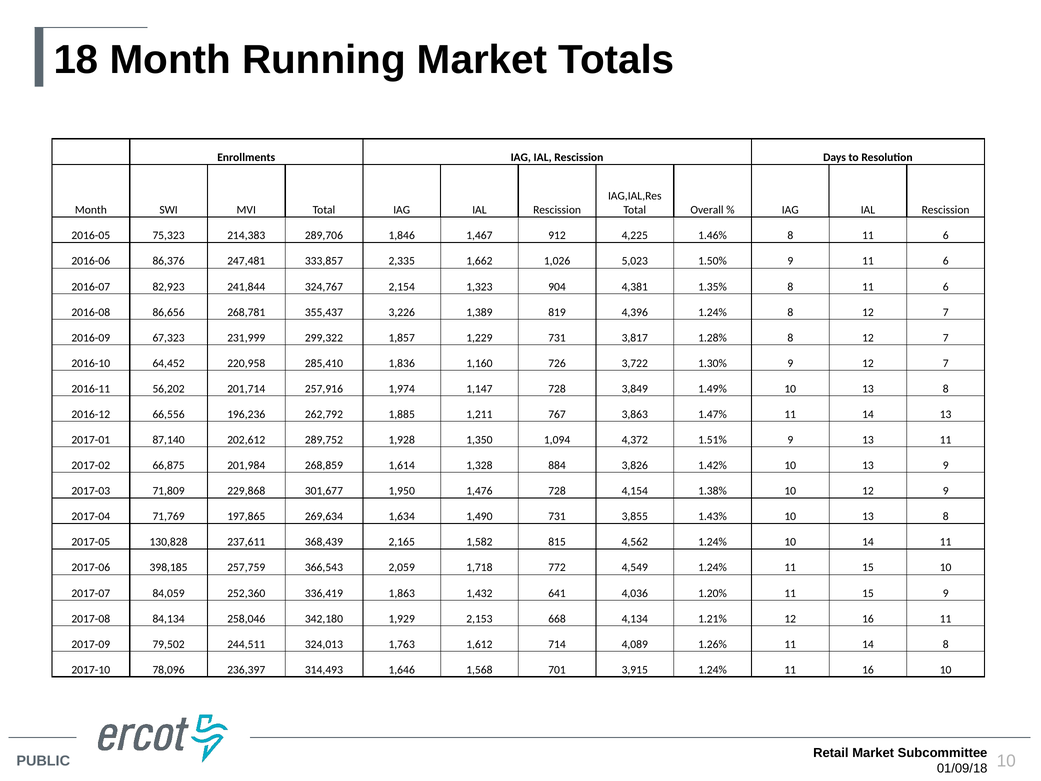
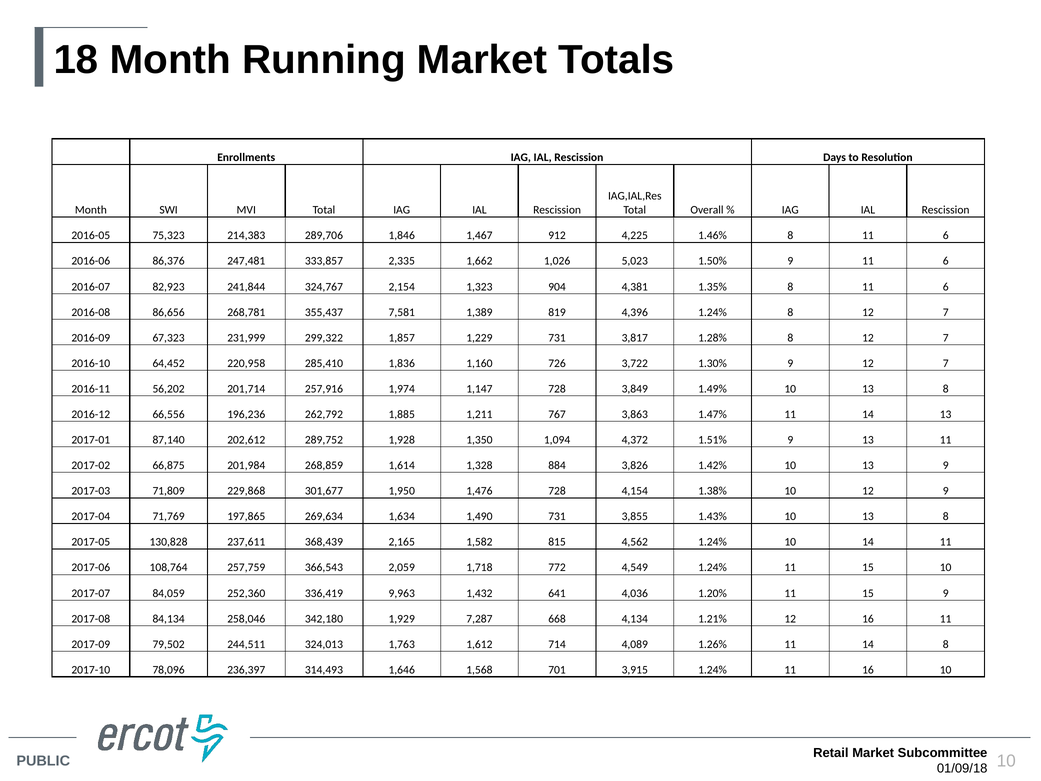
3,226: 3,226 -> 7,581
398,185: 398,185 -> 108,764
1,863: 1,863 -> 9,963
2,153: 2,153 -> 7,287
